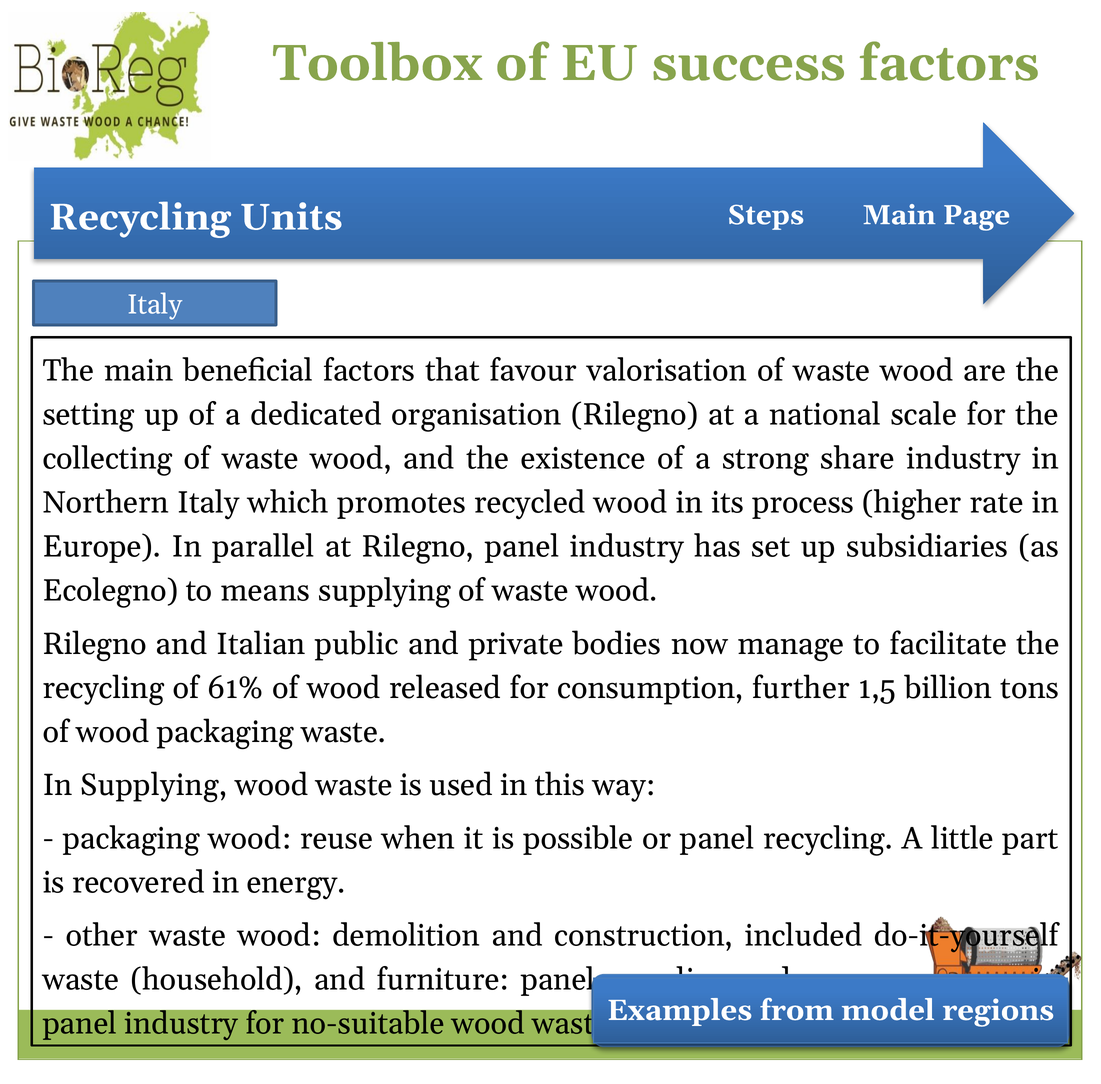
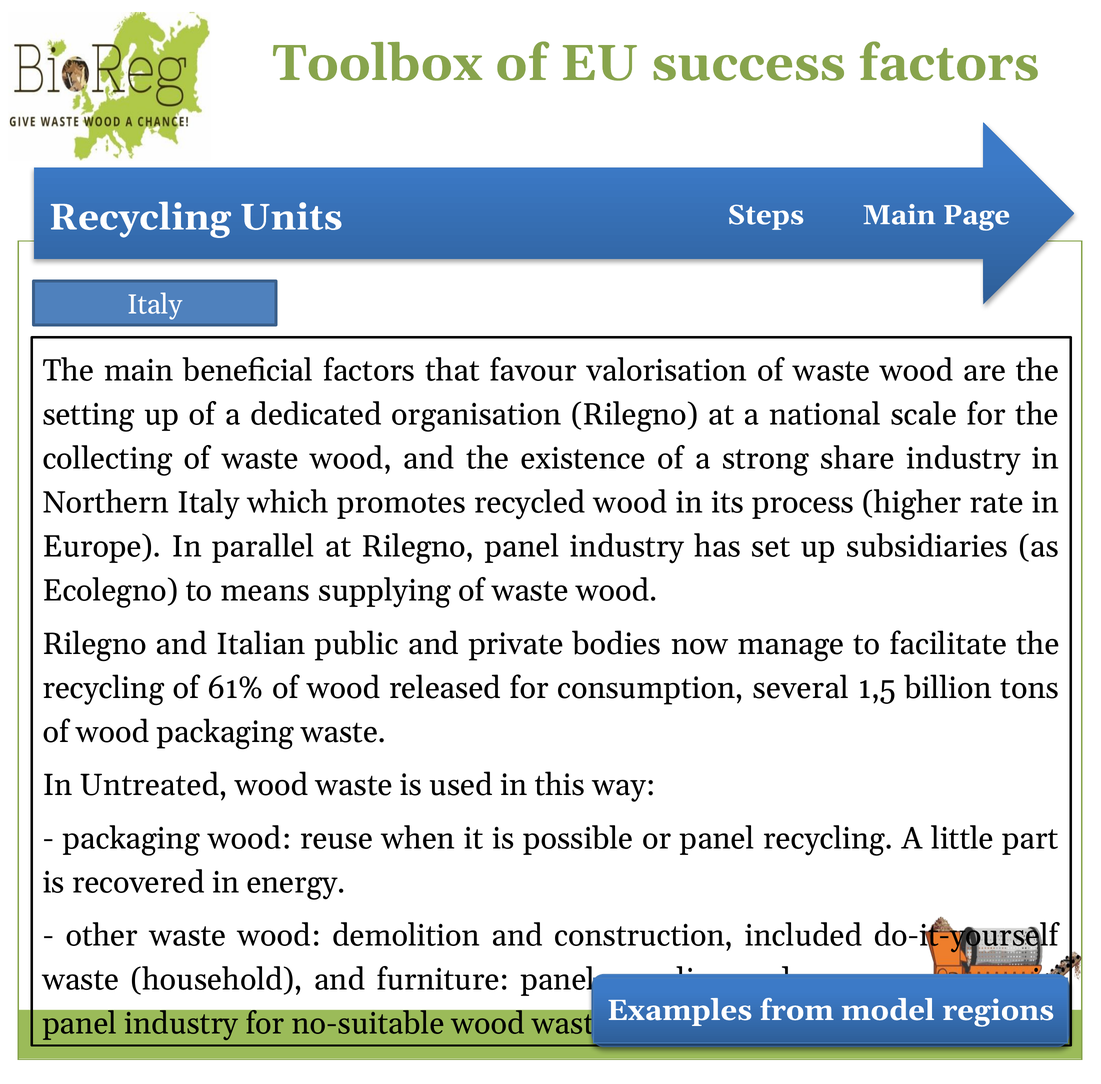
further: further -> several
In Supplying: Supplying -> Untreated
